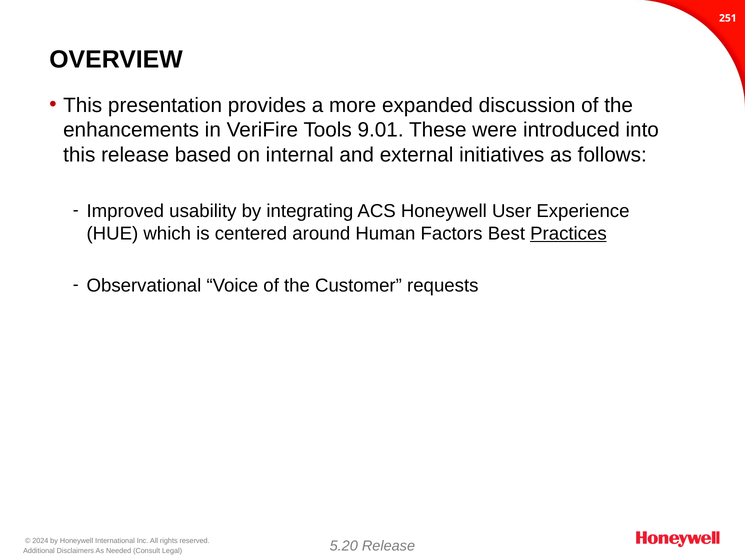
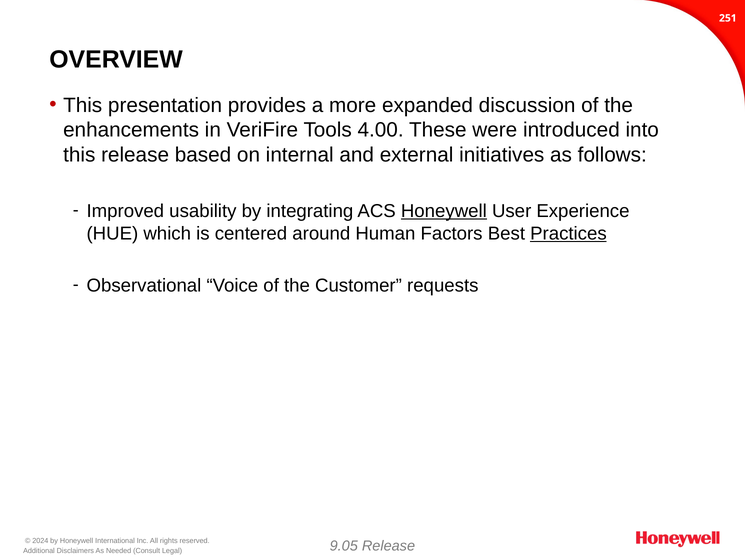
9.01: 9.01 -> 4.00
Honeywell at (444, 211) underline: none -> present
5.20: 5.20 -> 9.05
